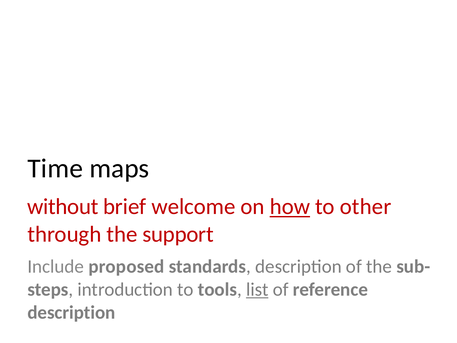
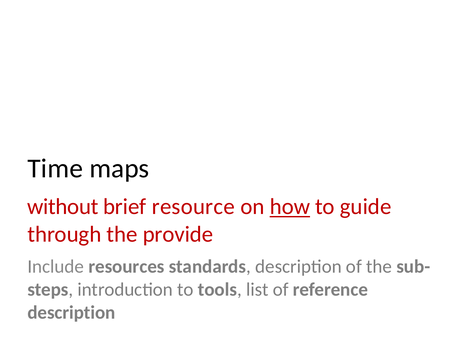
welcome: welcome -> resource
other: other -> guide
support: support -> provide
proposed: proposed -> resources
list underline: present -> none
